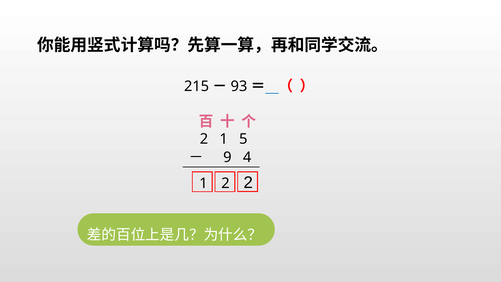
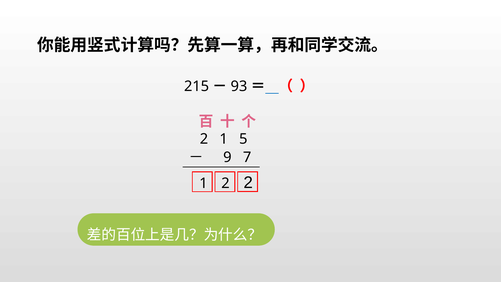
4: 4 -> 7
